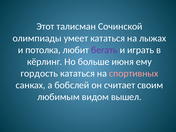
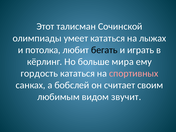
бегать colour: purple -> black
июня: июня -> мира
вышел: вышел -> звучит
